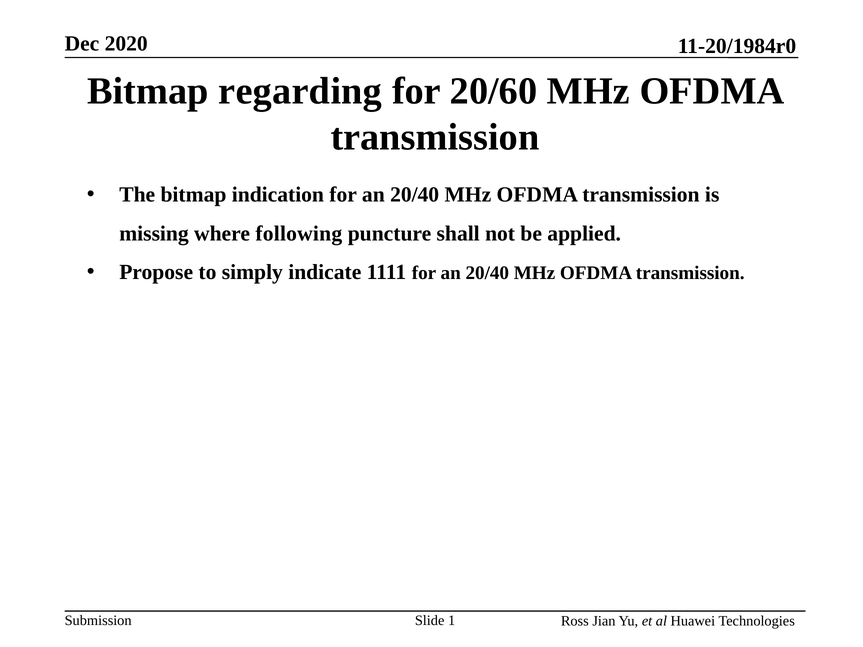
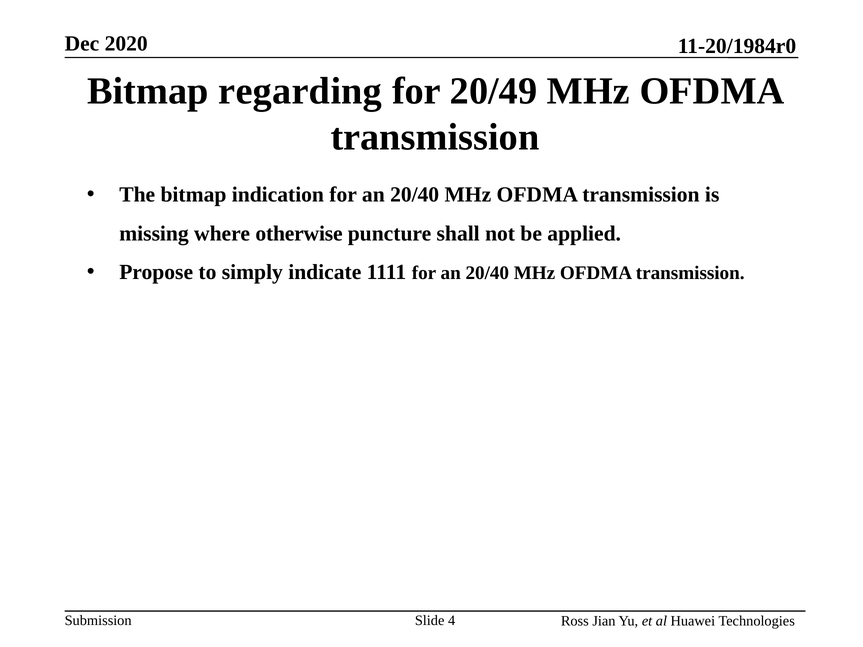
20/60: 20/60 -> 20/49
following: following -> otherwise
1: 1 -> 4
